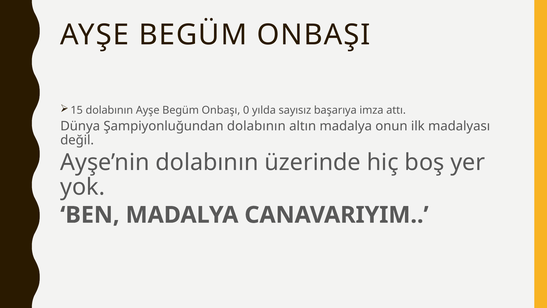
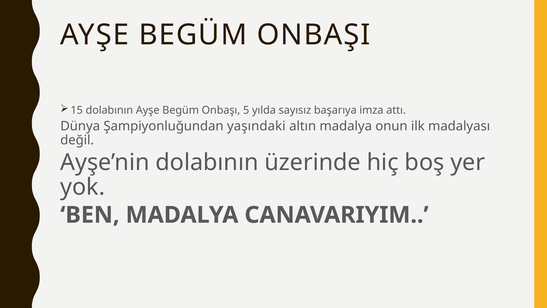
0: 0 -> 5
Şampiyonluğundan dolabının: dolabının -> yaşındaki
